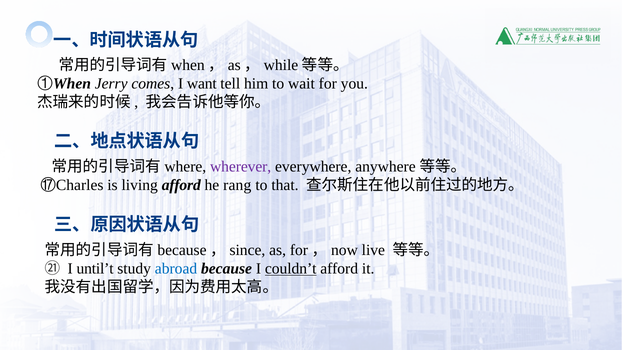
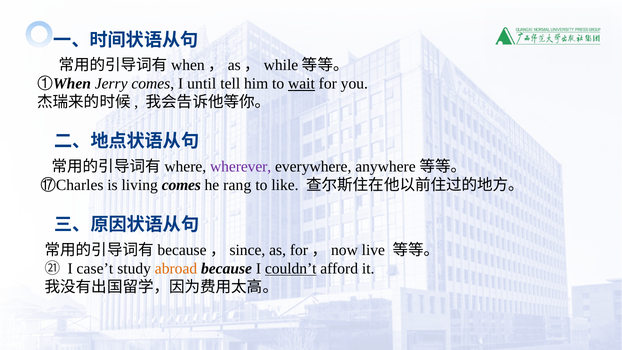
want: want -> until
wait underline: none -> present
living afford: afford -> comes
that: that -> like
until’t: until’t -> case’t
abroad colour: blue -> orange
